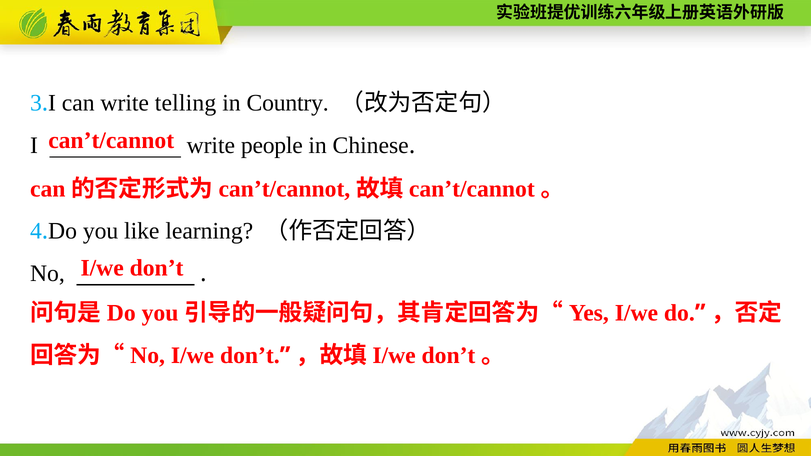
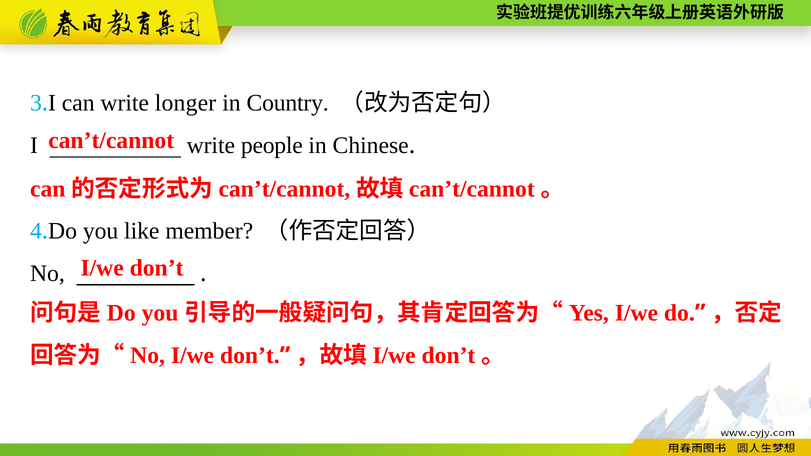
telling: telling -> longer
learning: learning -> member
